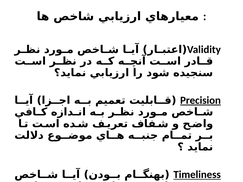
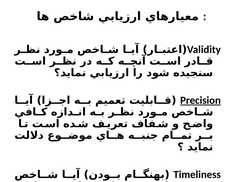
Timeliness underline: present -> none
